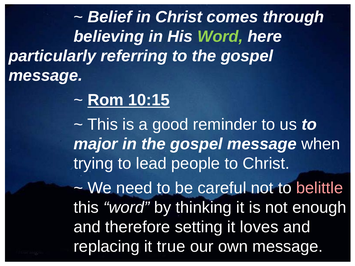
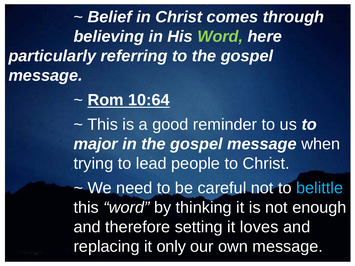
10:15: 10:15 -> 10:64
belittle colour: pink -> light blue
true: true -> only
